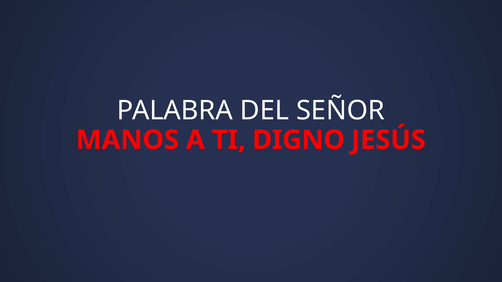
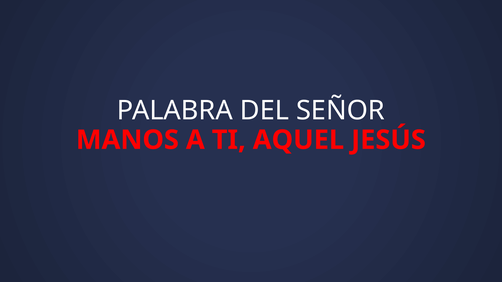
DIGNO: DIGNO -> AQUEL
